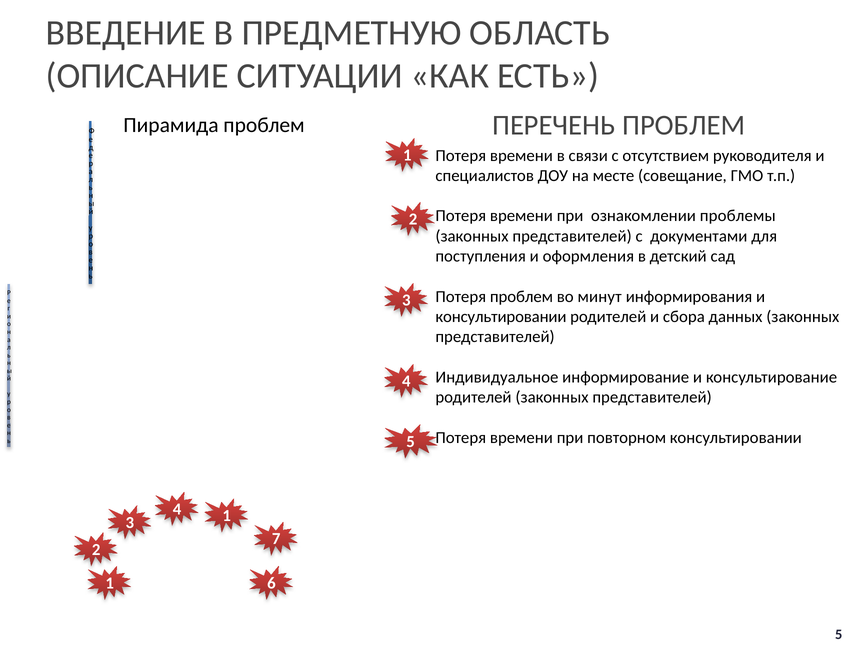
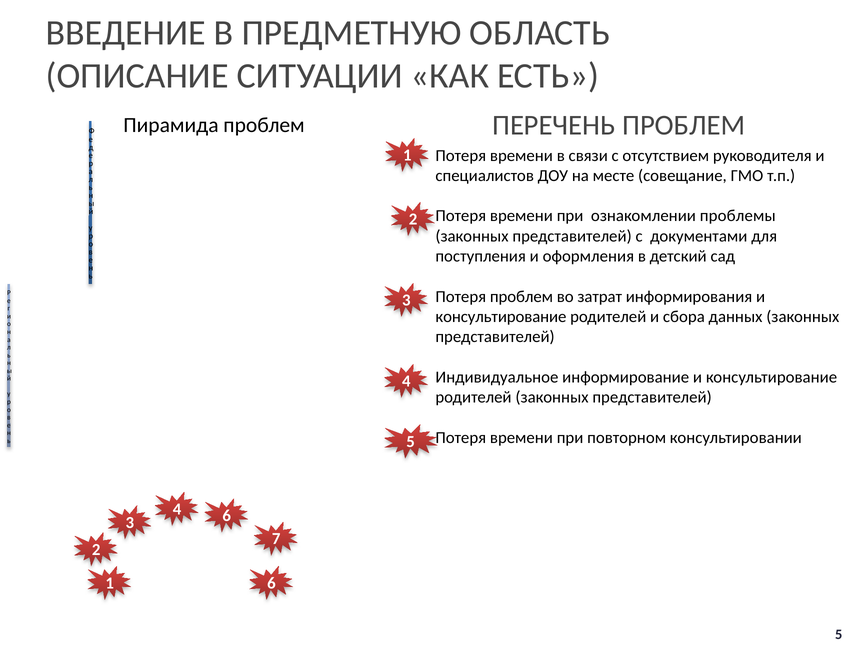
минут: минут -> затрат
консультировании at (501, 317): консультировании -> консультирование
4 1: 1 -> 6
